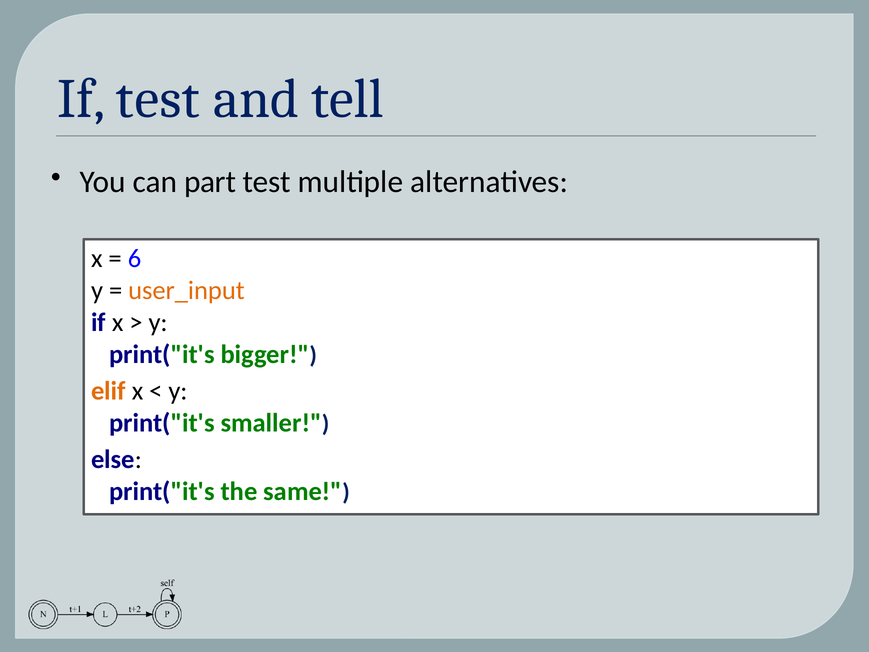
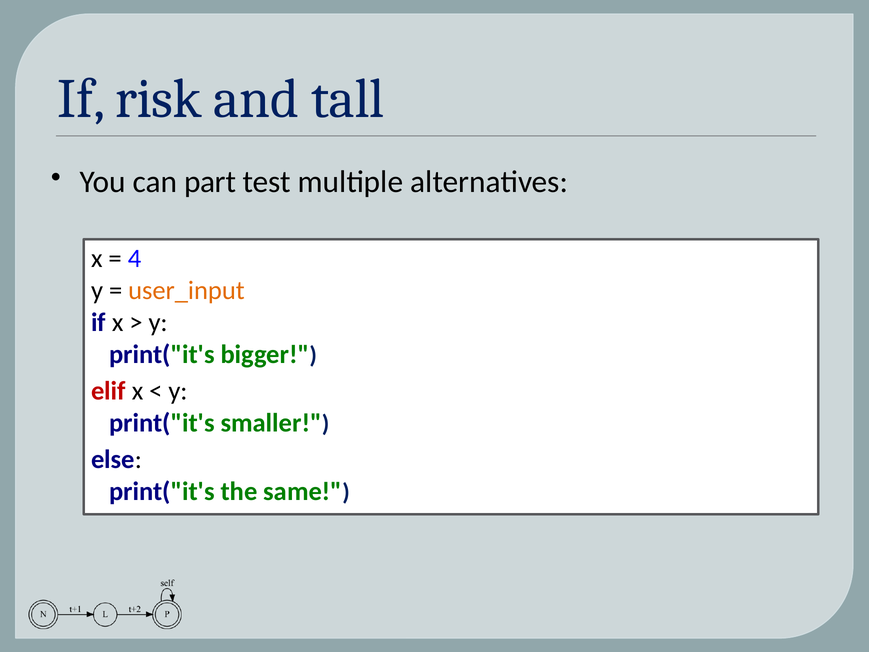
If test: test -> risk
tell: tell -> tall
6: 6 -> 4
elif colour: orange -> red
